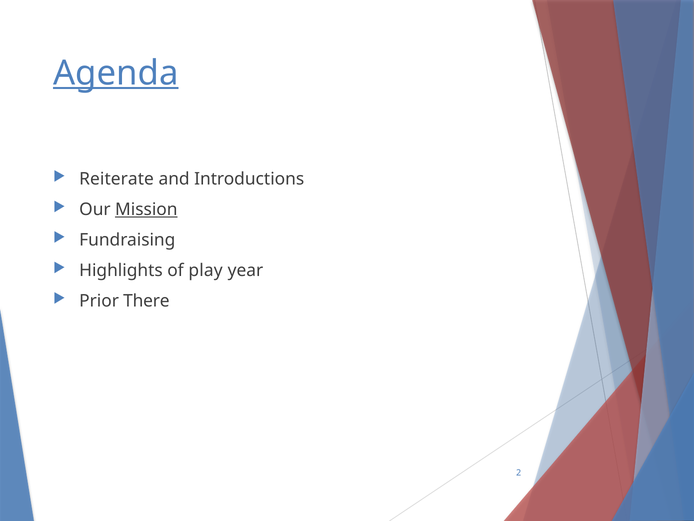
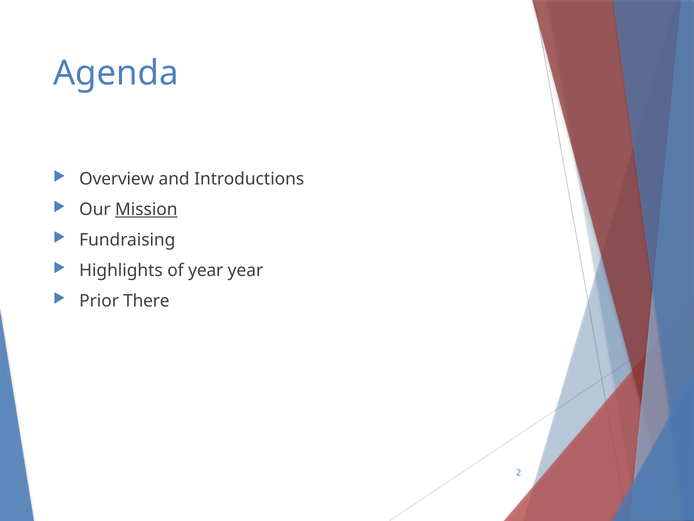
Agenda underline: present -> none
Reiterate: Reiterate -> Overview
of play: play -> year
